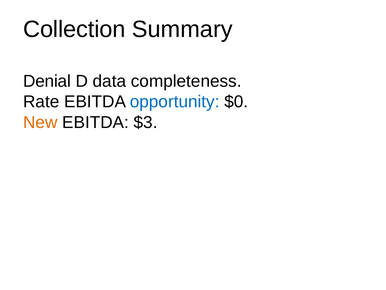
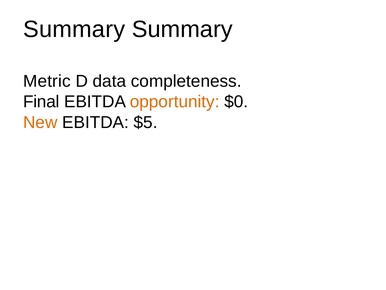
Collection at (74, 29): Collection -> Summary
Denial: Denial -> Metric
Rate: Rate -> Final
opportunity colour: blue -> orange
$3: $3 -> $5
